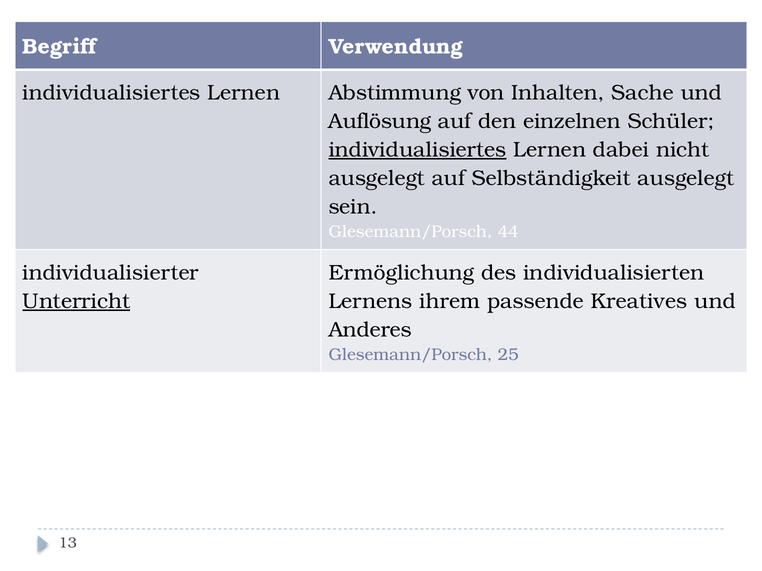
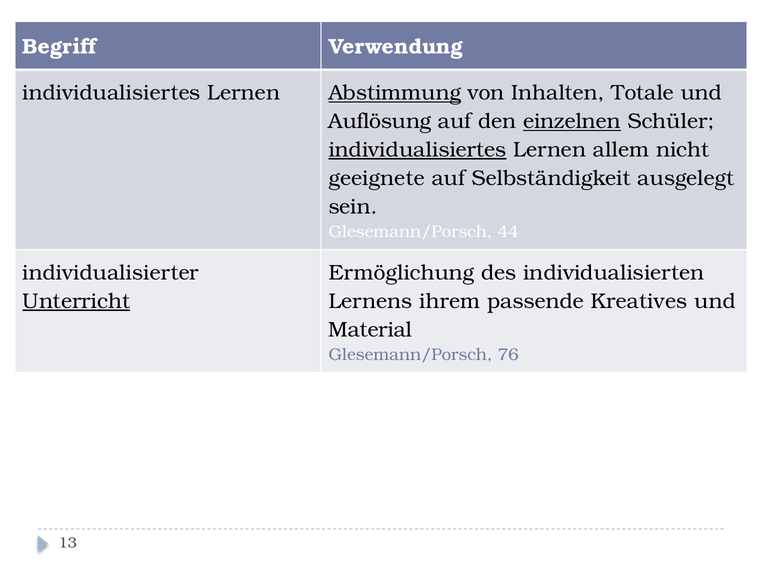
Abstimmung underline: none -> present
Sache: Sache -> Totale
einzelnen underline: none -> present
dabei: dabei -> allem
ausgelegt at (377, 178): ausgelegt -> geeignete
Anderes: Anderes -> Material
25: 25 -> 76
